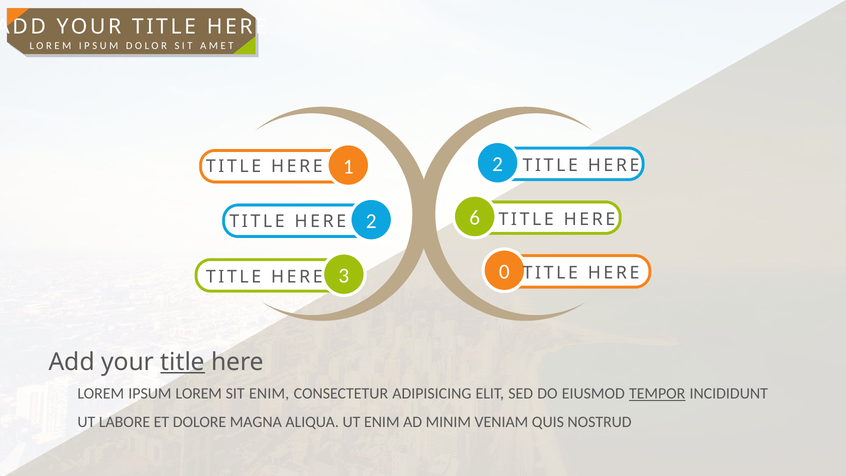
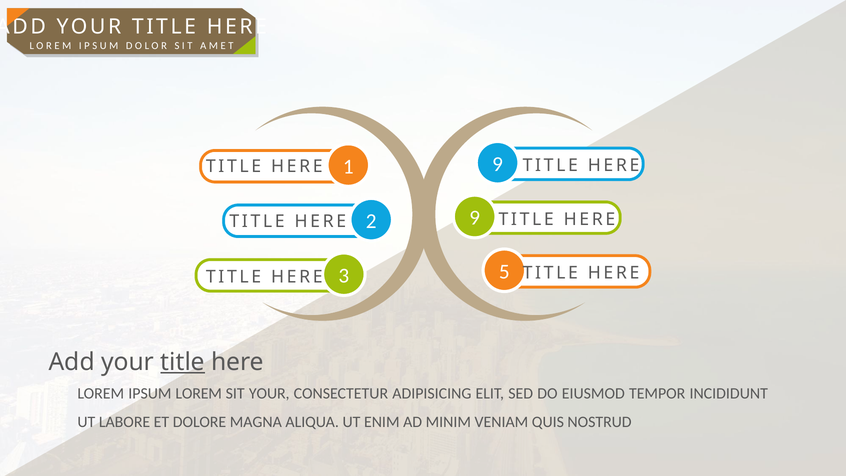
2 at (498, 164): 2 -> 9
6 at (475, 218): 6 -> 9
0: 0 -> 5
SIT ENIM: ENIM -> YOUR
TEMPOR underline: present -> none
